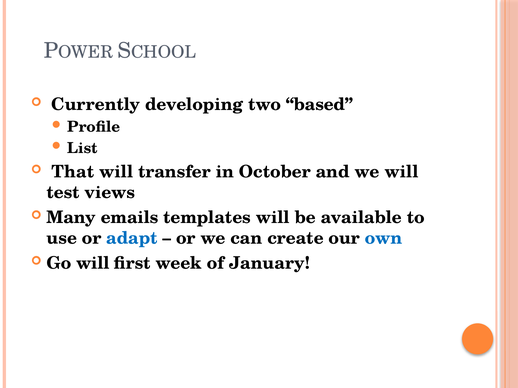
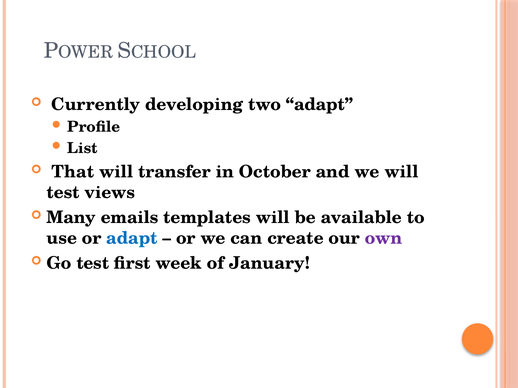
two based: based -> adapt
own colour: blue -> purple
Go will: will -> test
